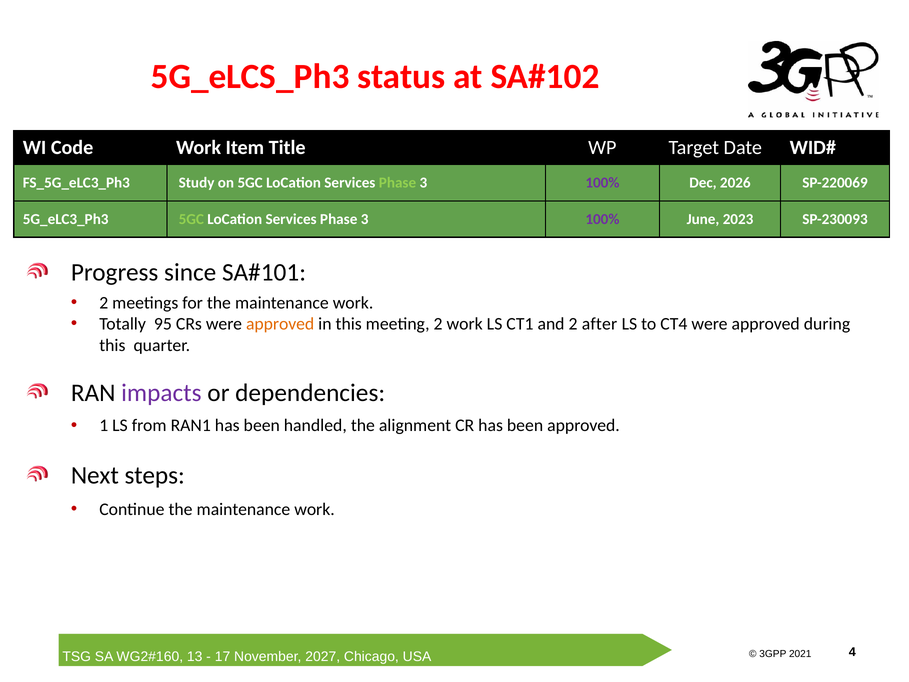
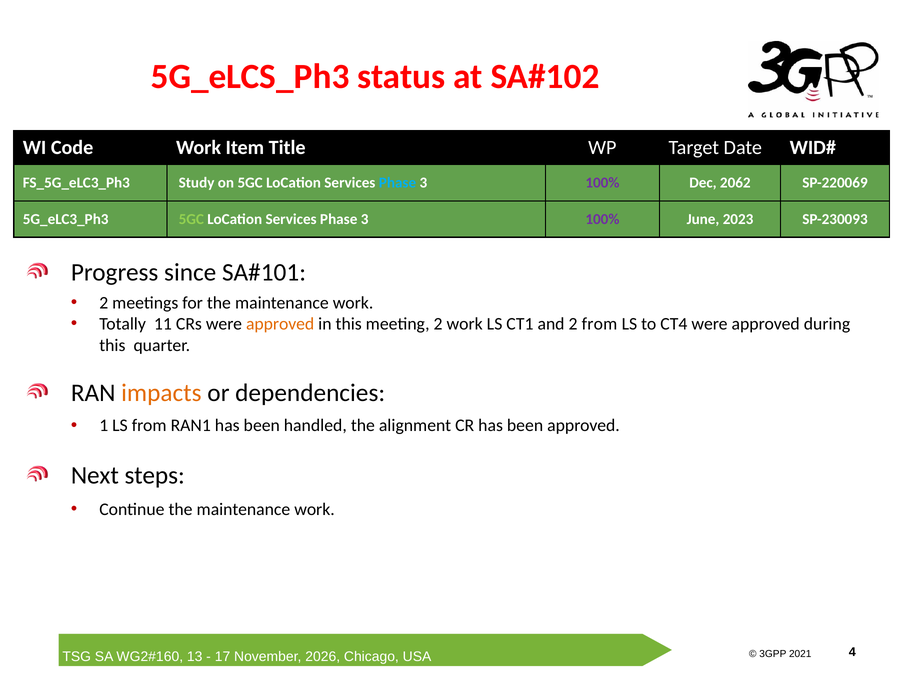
Phase at (397, 183) colour: light green -> light blue
2026: 2026 -> 2062
95: 95 -> 11
2 after: after -> from
impacts colour: purple -> orange
2027: 2027 -> 2026
